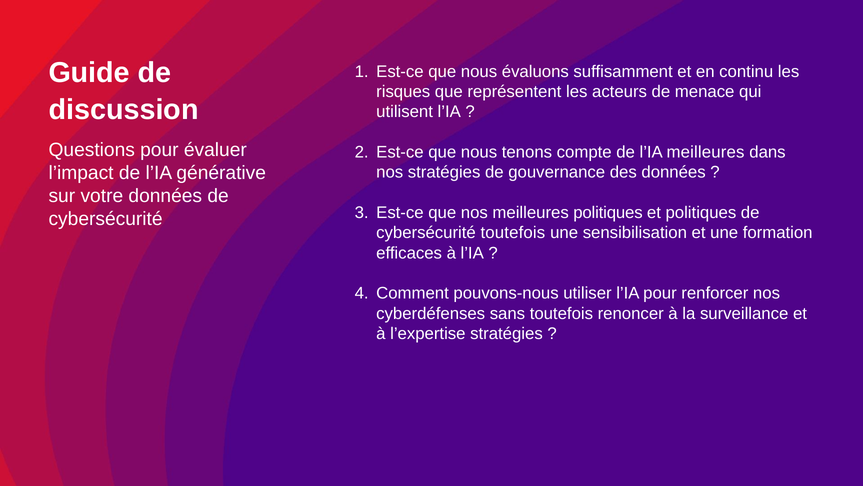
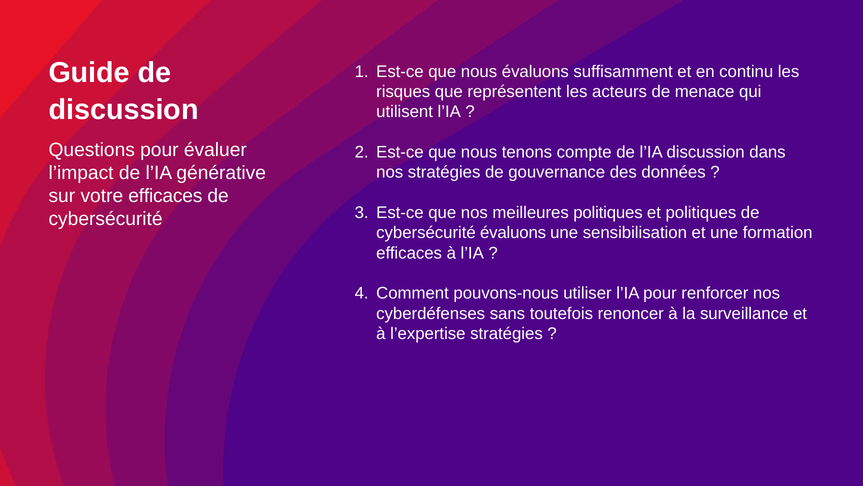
l’IA meilleures: meilleures -> discussion
votre données: données -> efficaces
cybersécurité toutefois: toutefois -> évaluons
